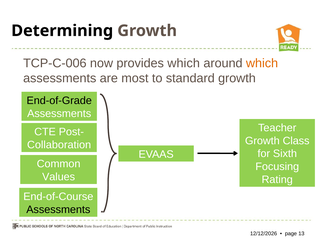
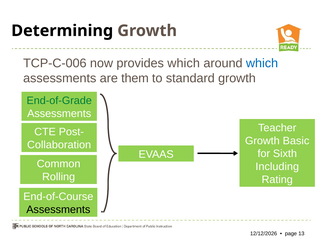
which at (262, 63) colour: orange -> blue
most: most -> them
End-of-Grade colour: black -> green
Class: Class -> Basic
Focusing: Focusing -> Including
Values: Values -> Rolling
